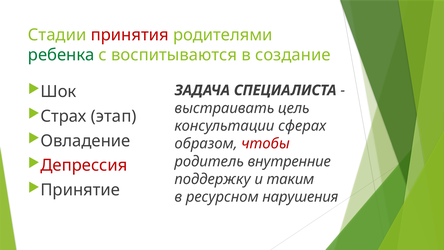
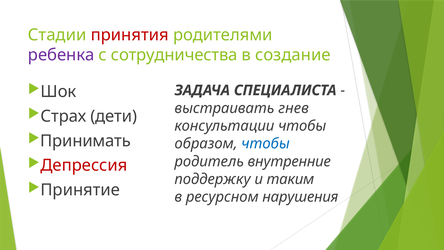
ребенка colour: green -> purple
воспитываются: воспитываются -> сотрудничества
цель: цель -> гнев
этап: этап -> дети
консультации сферах: сферах -> чтобы
Овладение: Овладение -> Принимать
чтобы at (266, 144) colour: red -> blue
